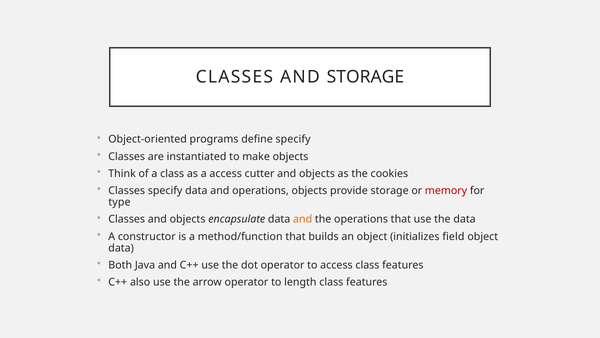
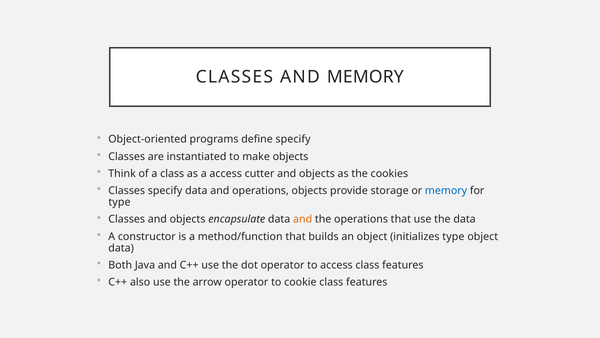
AND STORAGE: STORAGE -> MEMORY
memory at (446, 190) colour: red -> blue
initializes field: field -> type
length: length -> cookie
